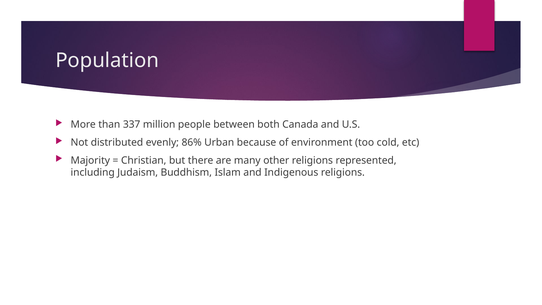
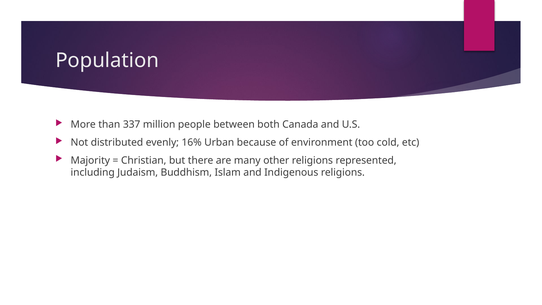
86%: 86% -> 16%
